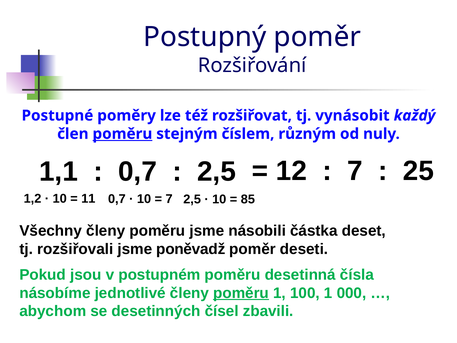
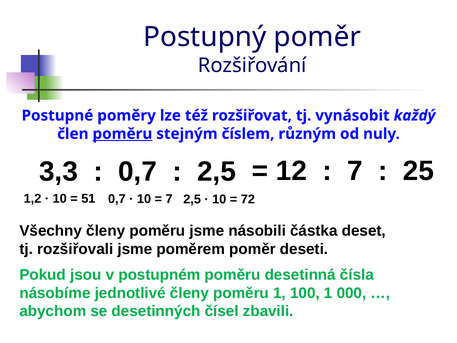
1,1: 1,1 -> 3,3
11: 11 -> 51
85: 85 -> 72
poněvadž: poněvadž -> poměrem
poměru at (241, 293) underline: present -> none
